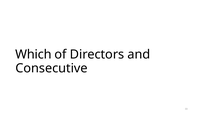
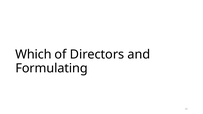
Consecutive: Consecutive -> Formulating
